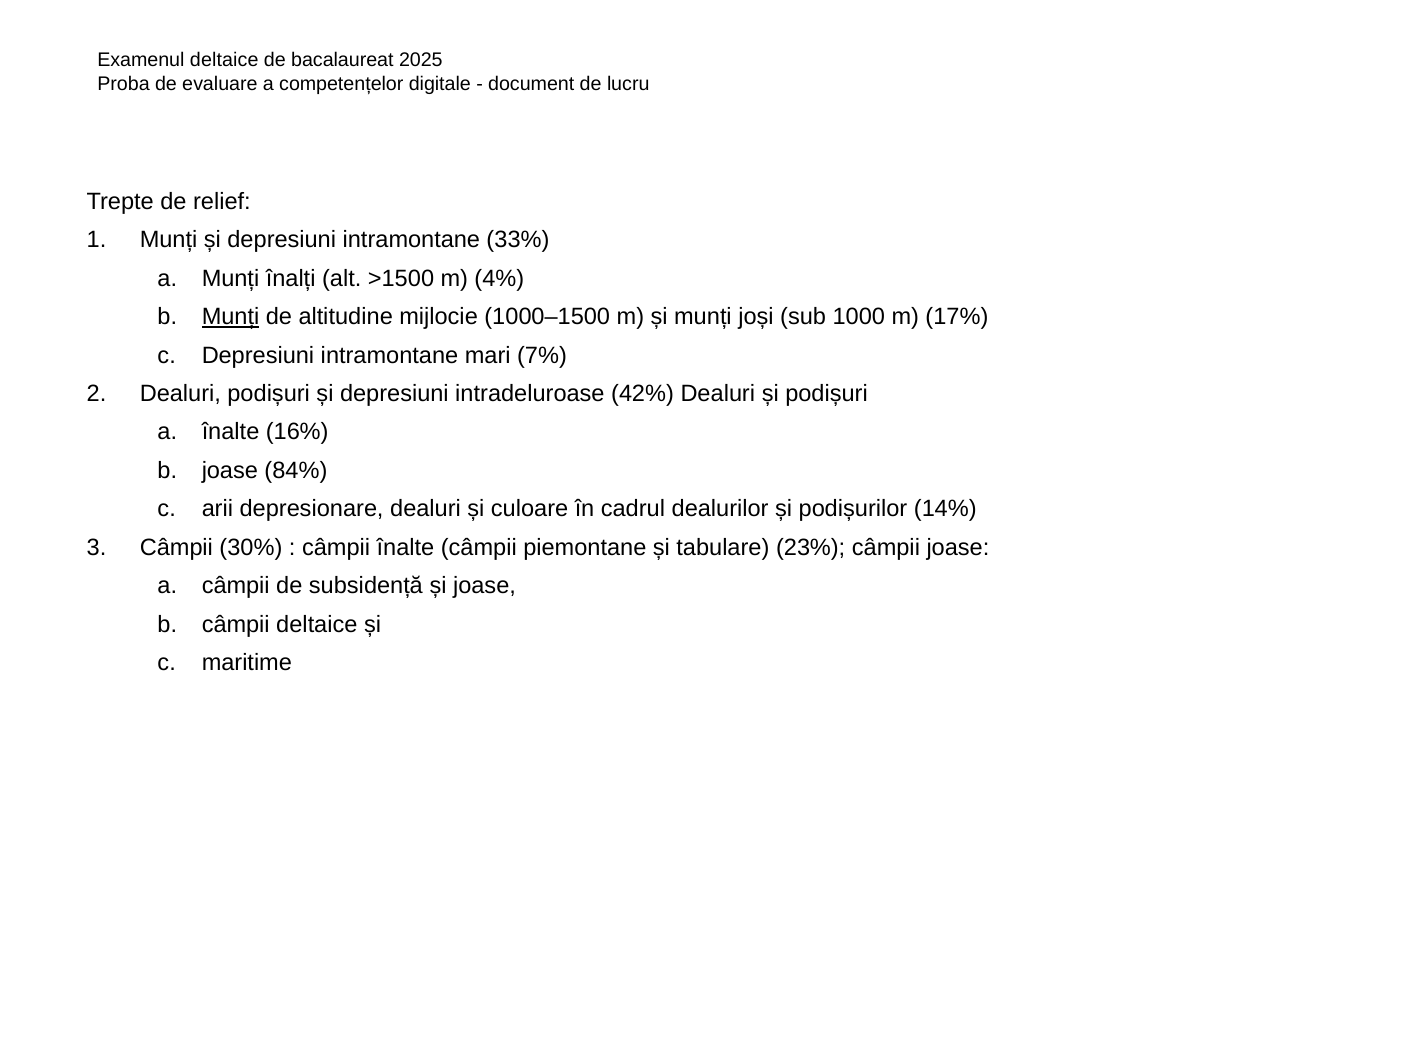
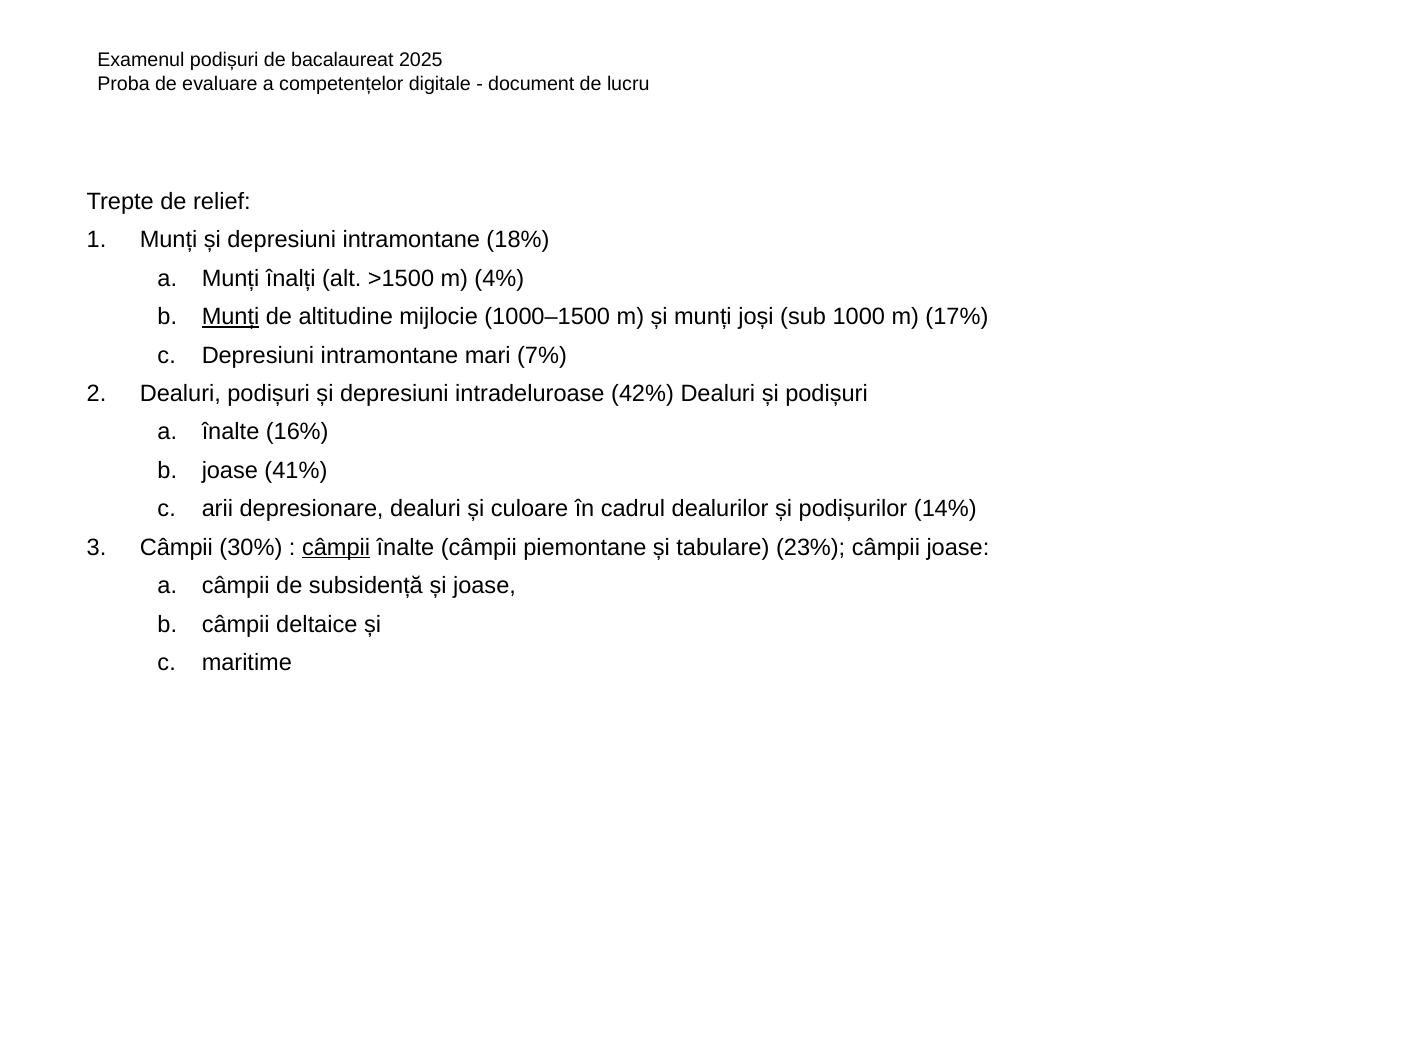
Examenul deltaice: deltaice -> podișuri
33%: 33% -> 18%
84%: 84% -> 41%
câmpii at (336, 548) underline: none -> present
